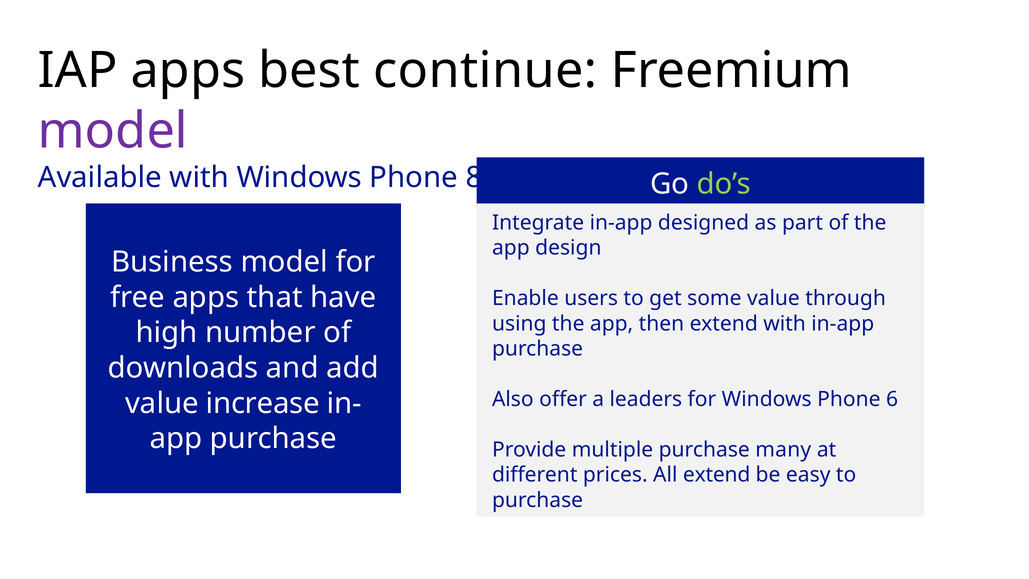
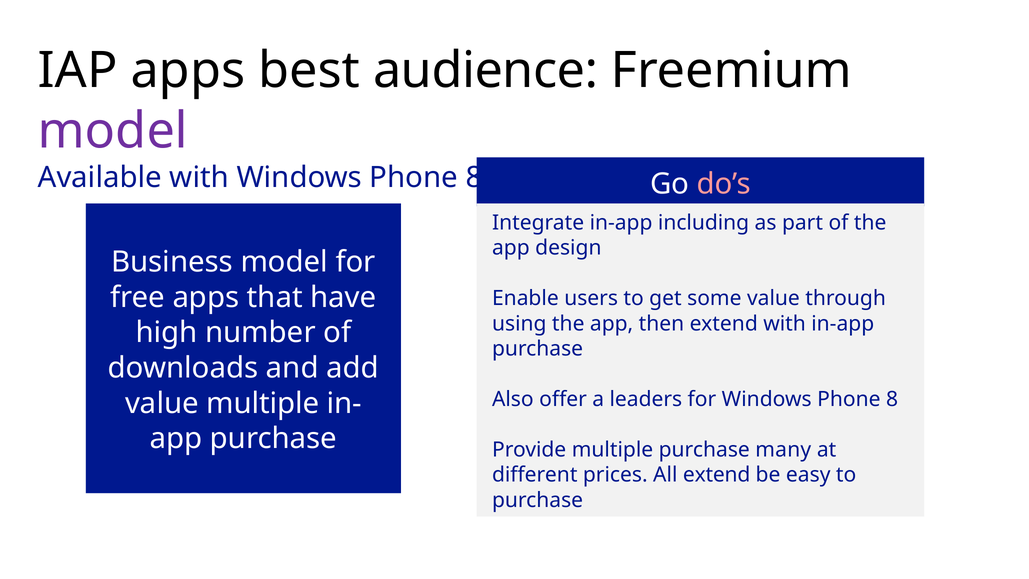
continue: continue -> audience
do’s colour: light green -> pink
designed: designed -> including
for Windows Phone 6: 6 -> 8
value increase: increase -> multiple
